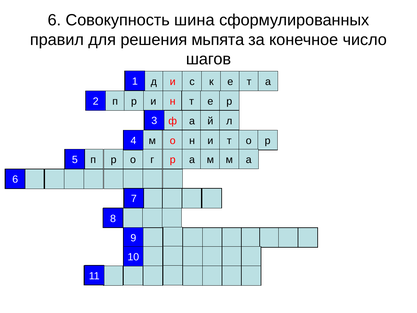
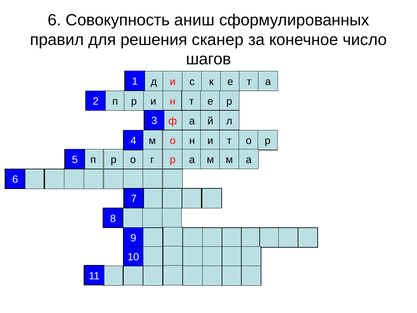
шина: шина -> аниш
мьпята: мьпята -> сканер
